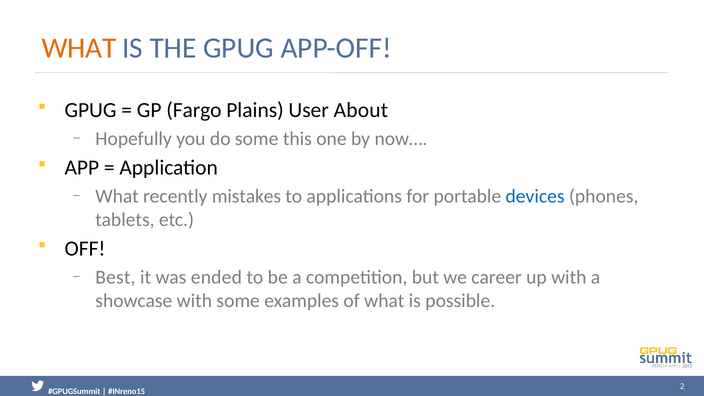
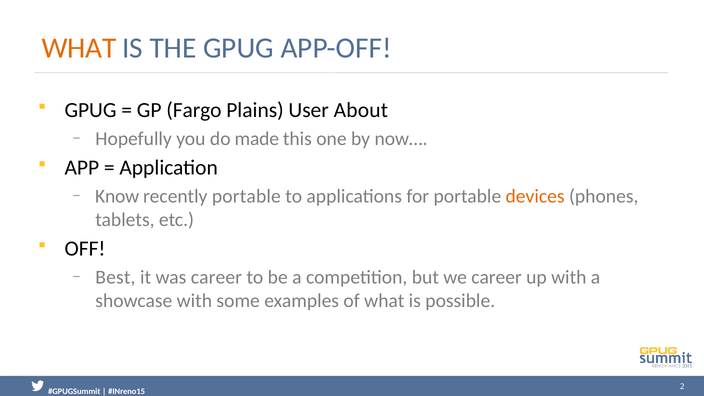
do some: some -> made
What at (117, 196): What -> Know
recently mistakes: mistakes -> portable
devices colour: blue -> orange
was ended: ended -> career
